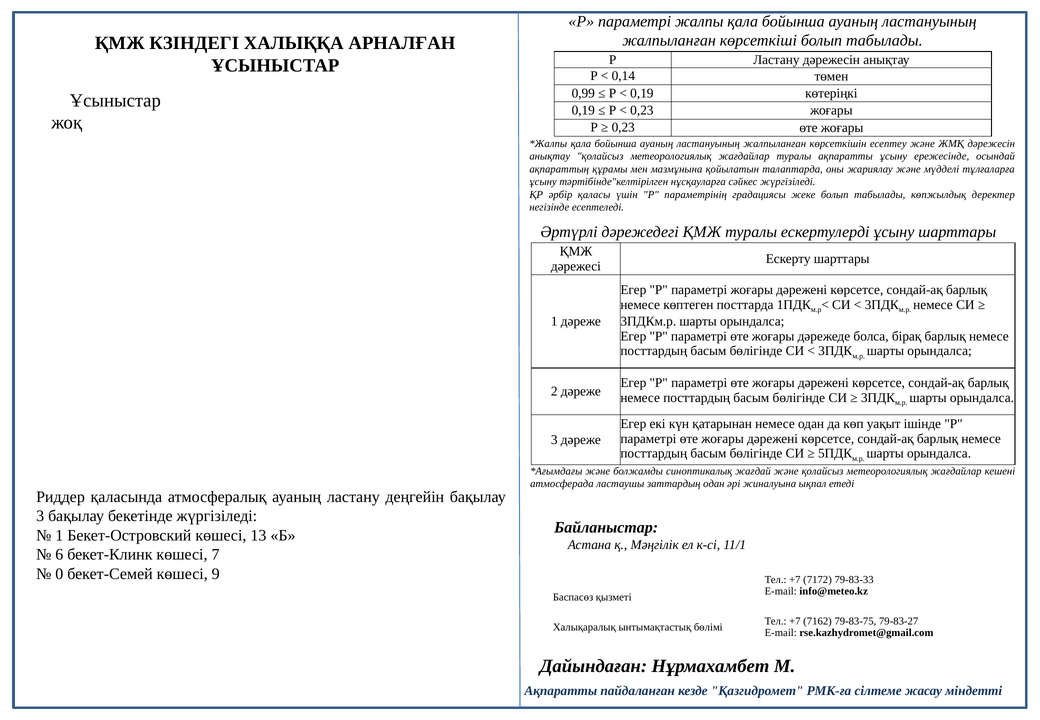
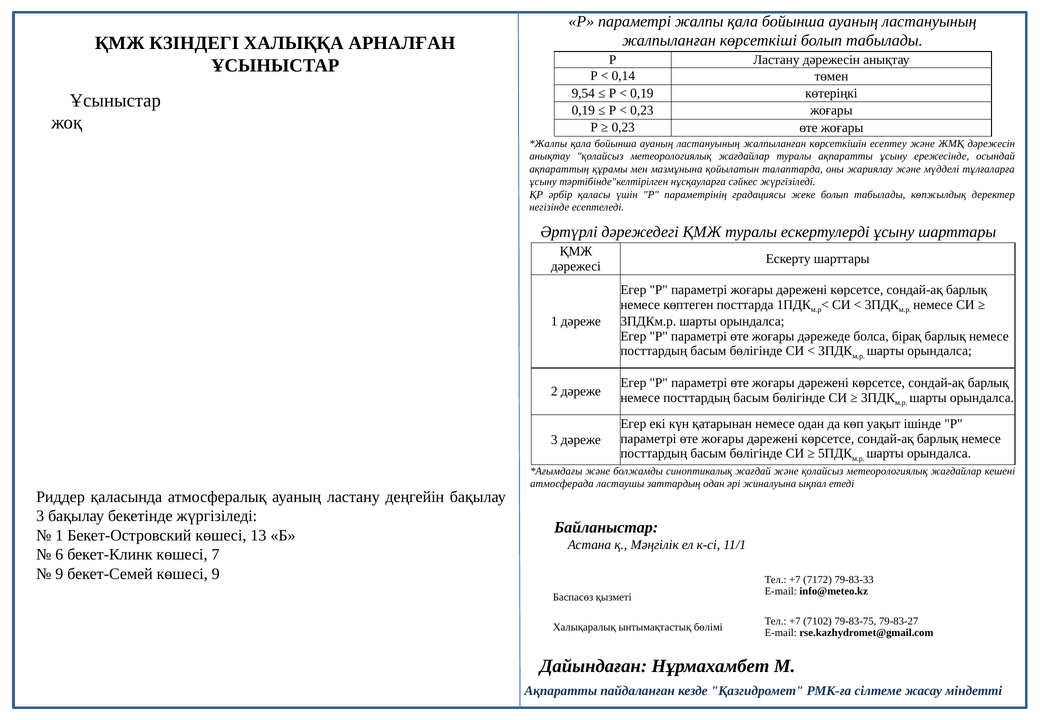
0,99: 0,99 -> 9,54
0 at (59, 574): 0 -> 9
7162: 7162 -> 7102
